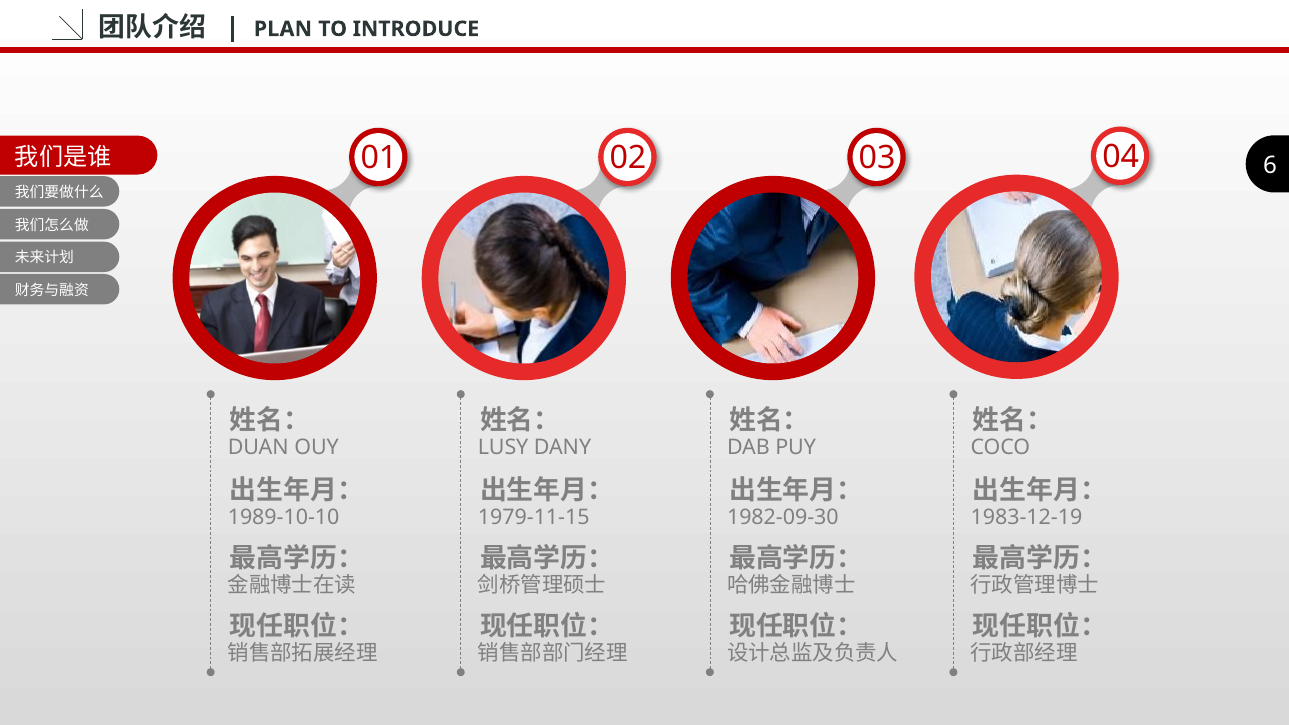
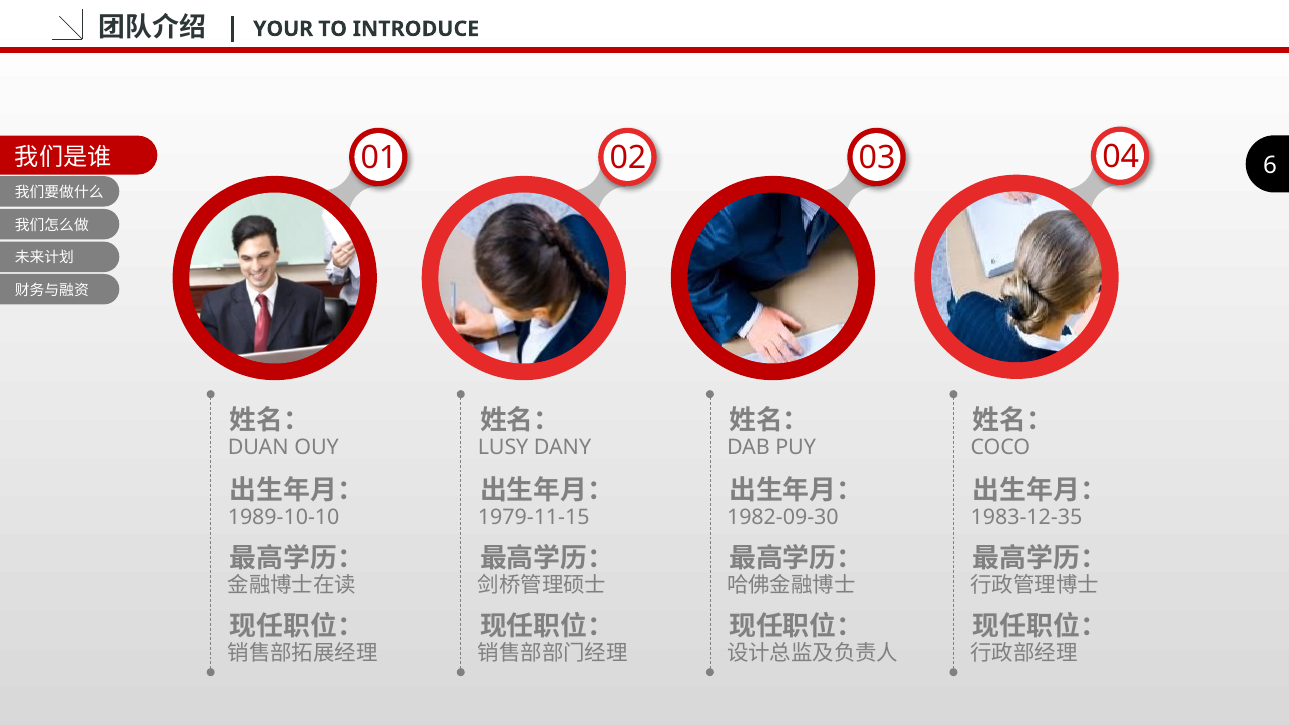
PLAN: PLAN -> YOUR
1983-12-19: 1983-12-19 -> 1983-12-35
